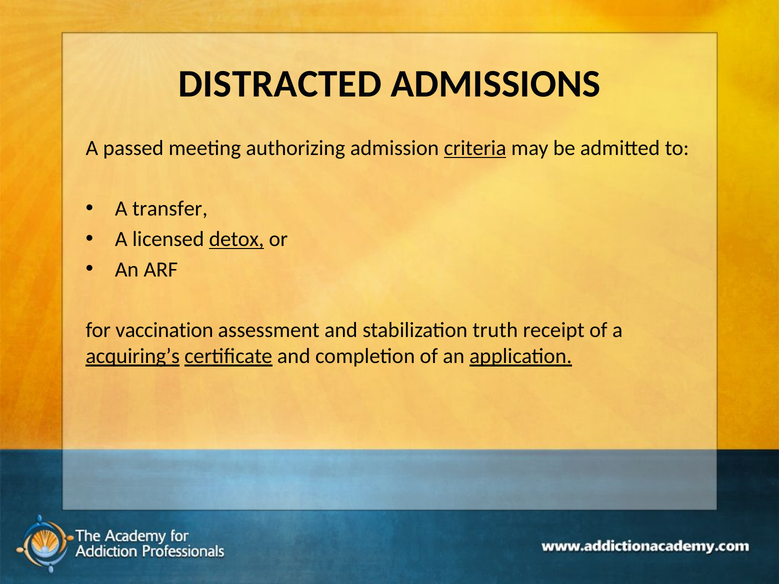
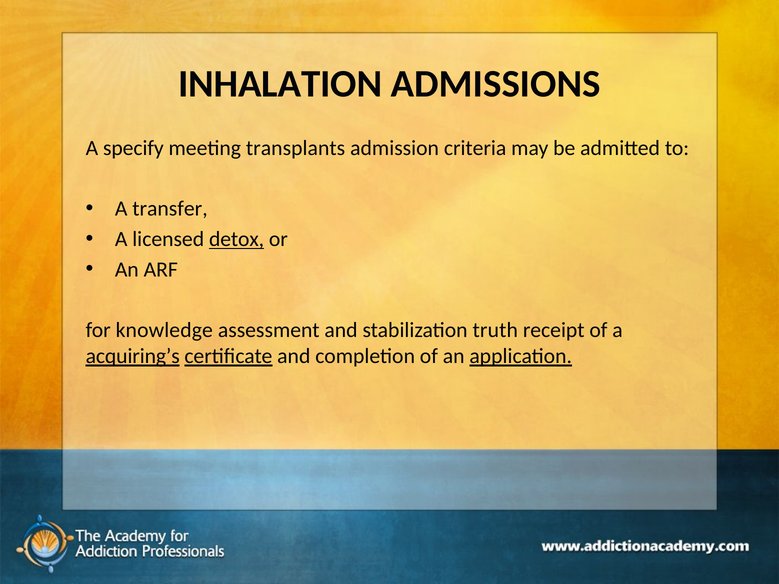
DISTRACTED: DISTRACTED -> INHALATION
passed: passed -> specify
authorizing: authorizing -> transplants
criteria underline: present -> none
vaccination: vaccination -> knowledge
